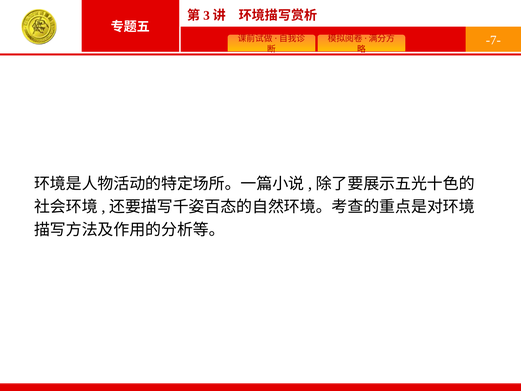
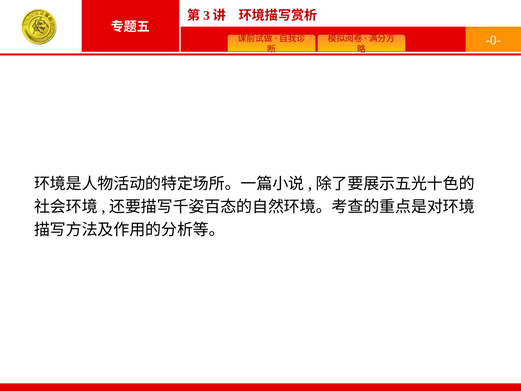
-7-: -7- -> -0-
